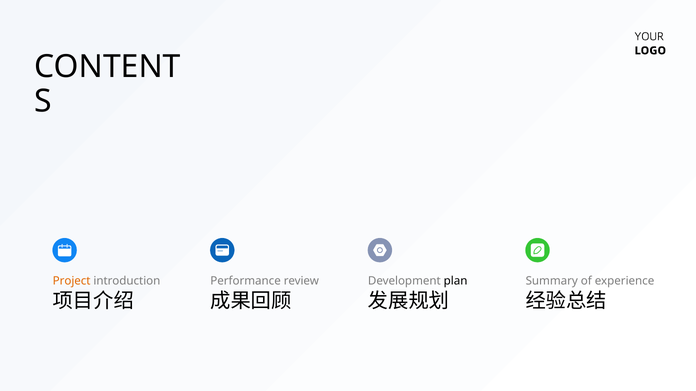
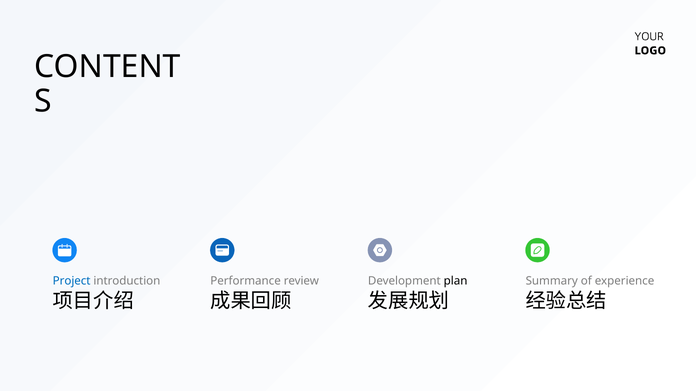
Project colour: orange -> blue
